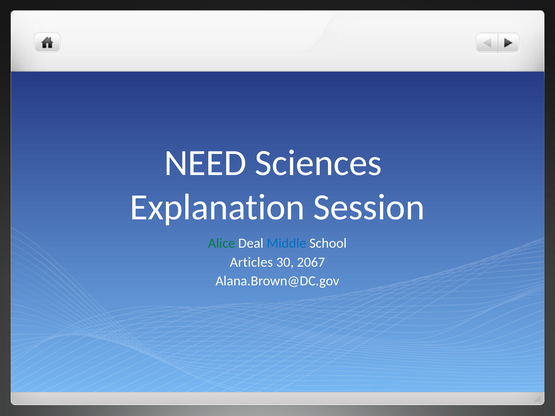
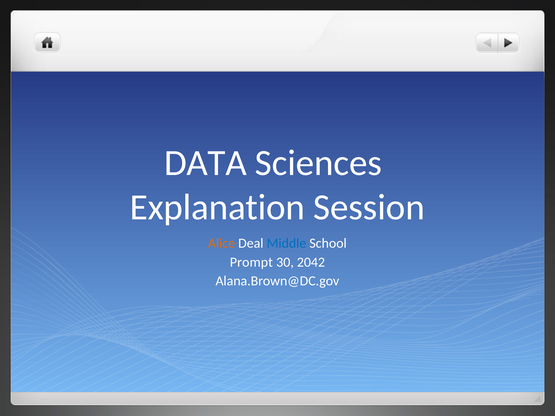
NEED: NEED -> DATA
Alice colour: green -> orange
Articles: Articles -> Prompt
2067: 2067 -> 2042
